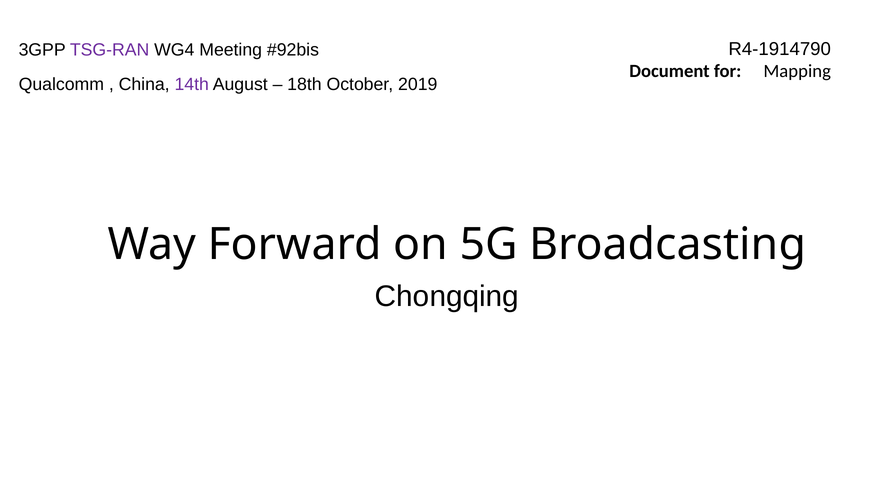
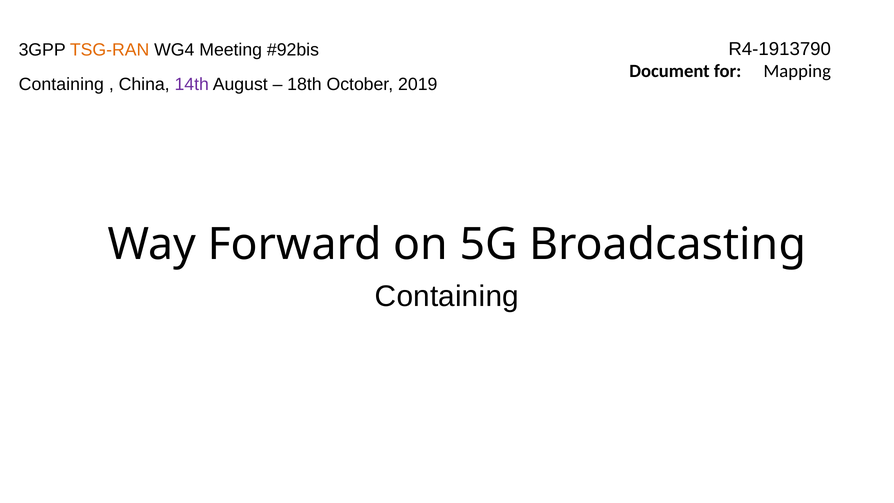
R4-1914790: R4-1914790 -> R4-1913790
TSG-RAN colour: purple -> orange
Qualcomm at (61, 84): Qualcomm -> Containing
Chongqing at (447, 296): Chongqing -> Containing
